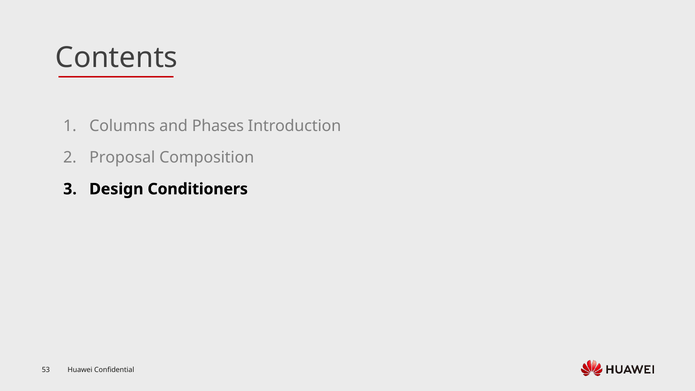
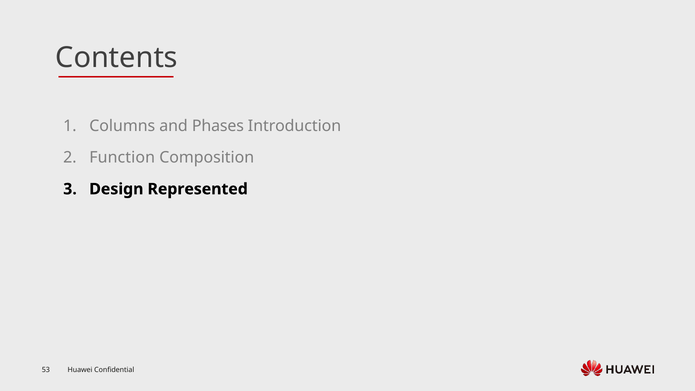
Proposal: Proposal -> Function
Conditioners: Conditioners -> Represented
